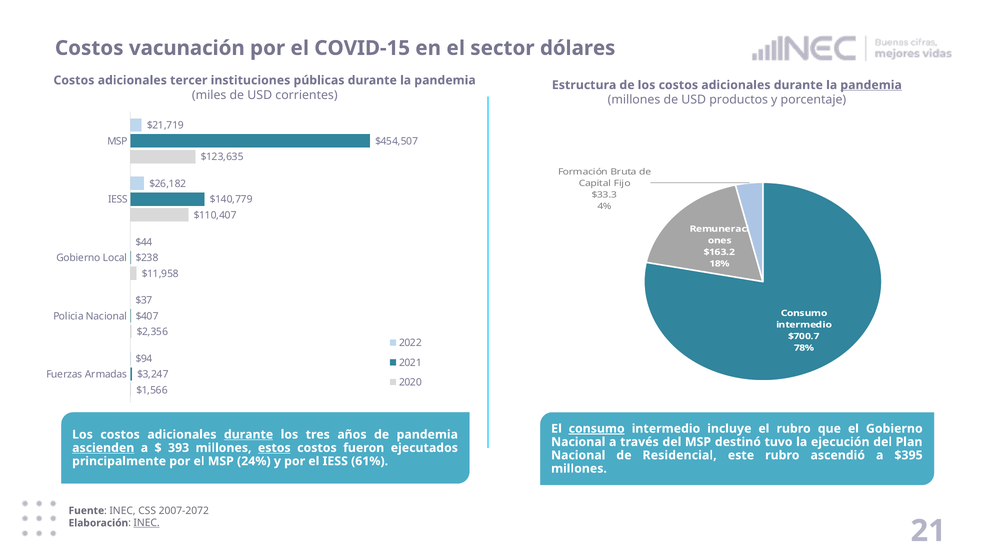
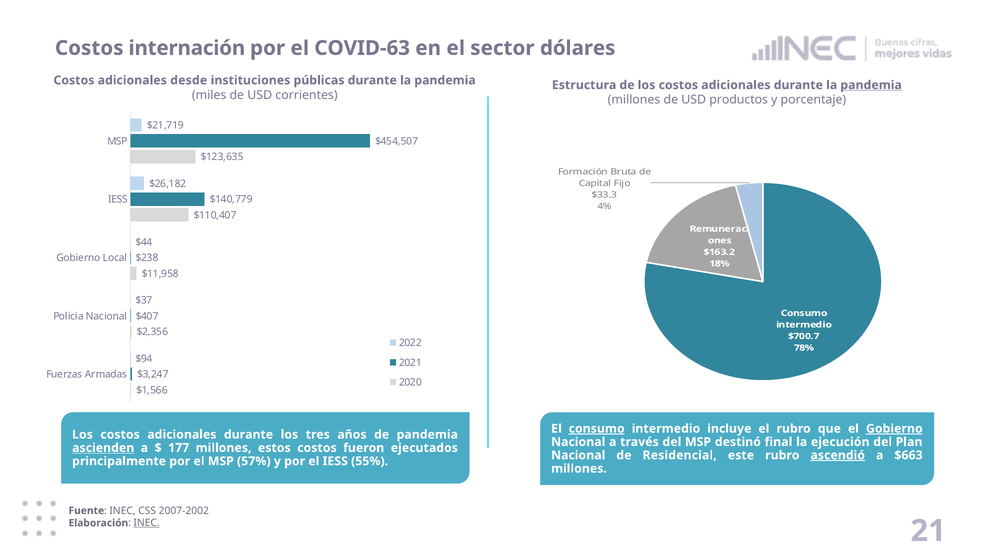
vacunación: vacunación -> internación
COVID-15: COVID-15 -> COVID-63
tercer: tercer -> desde
Gobierno at (894, 429) underline: none -> present
durante at (249, 435) underline: present -> none
tuvo: tuvo -> final
393: 393 -> 177
estos underline: present -> none
ascendió underline: none -> present
$395: $395 -> $663
24%: 24% -> 57%
61%: 61% -> 55%
2007-2072: 2007-2072 -> 2007-2002
